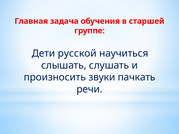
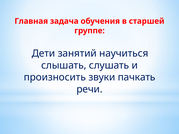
русской: русской -> занятий
